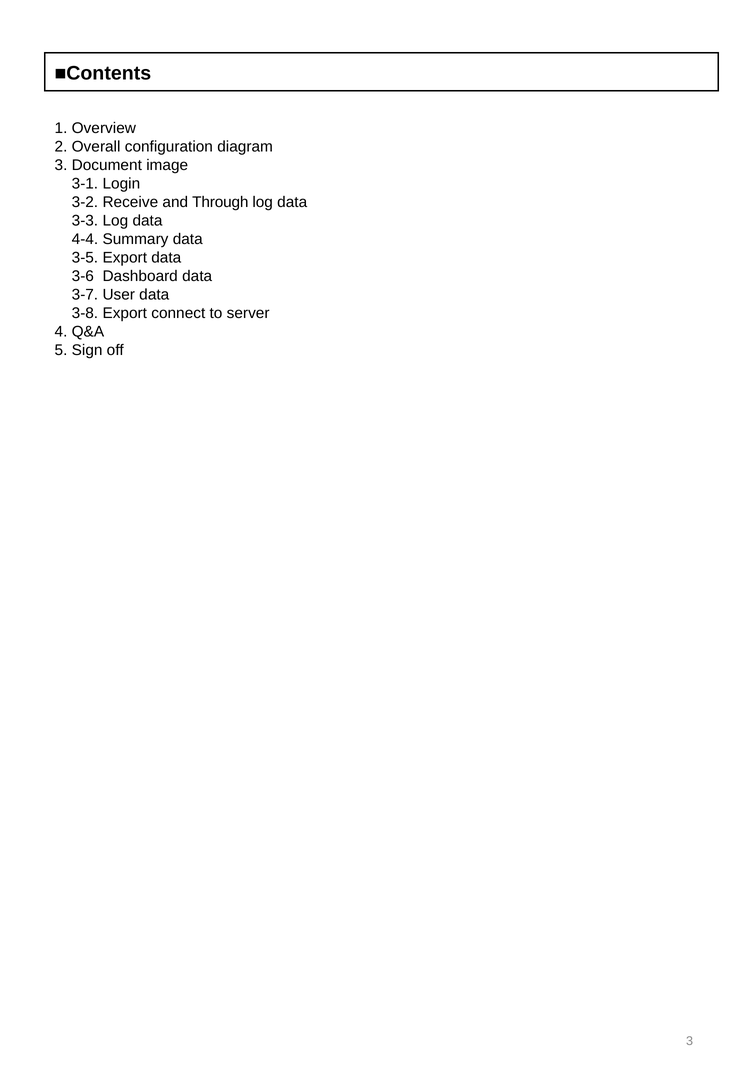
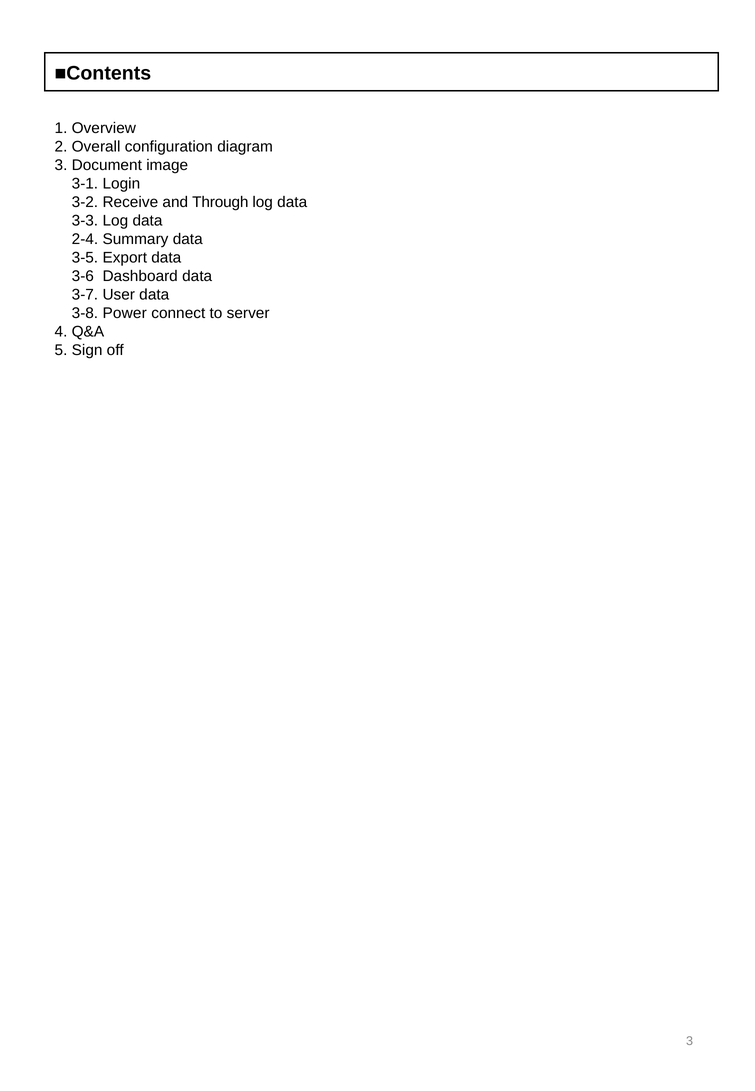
4-4: 4-4 -> 2-4
3-8 Export: Export -> Power
